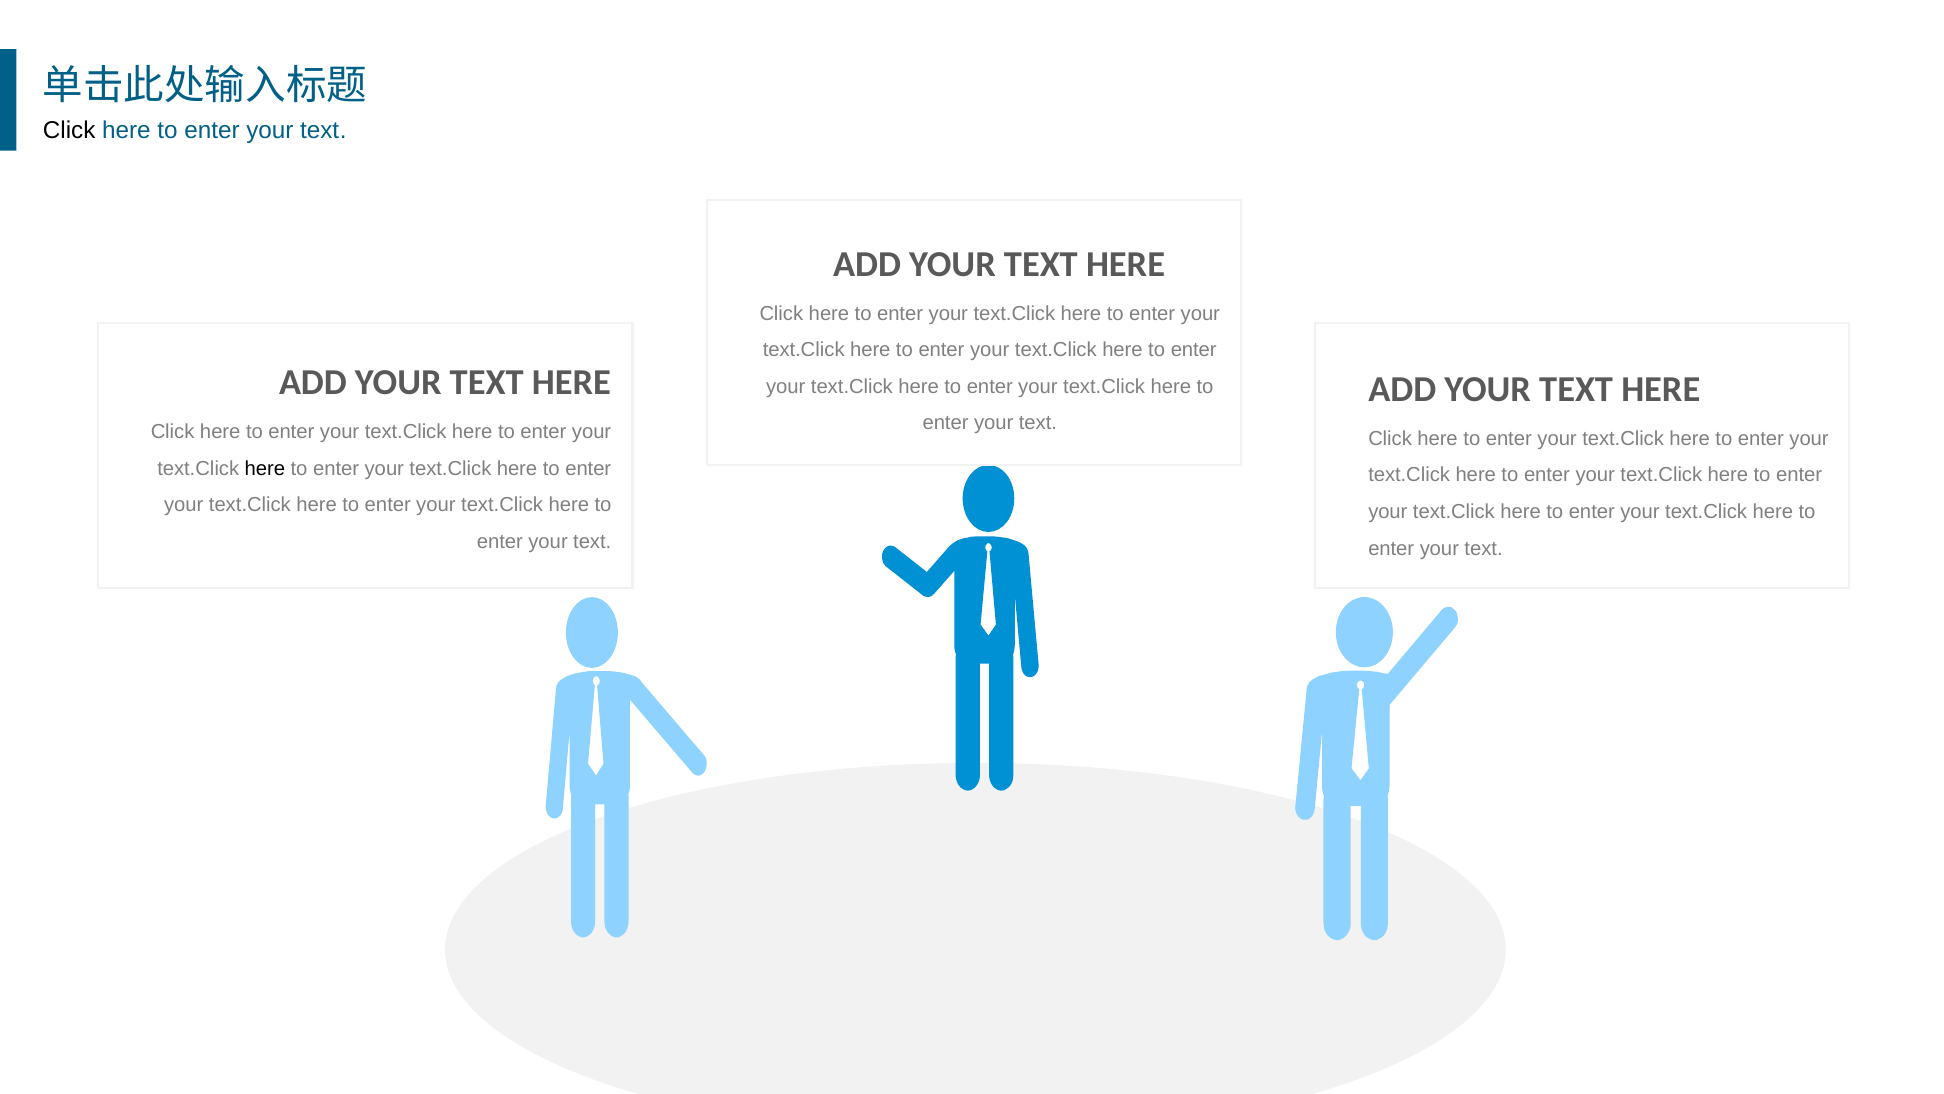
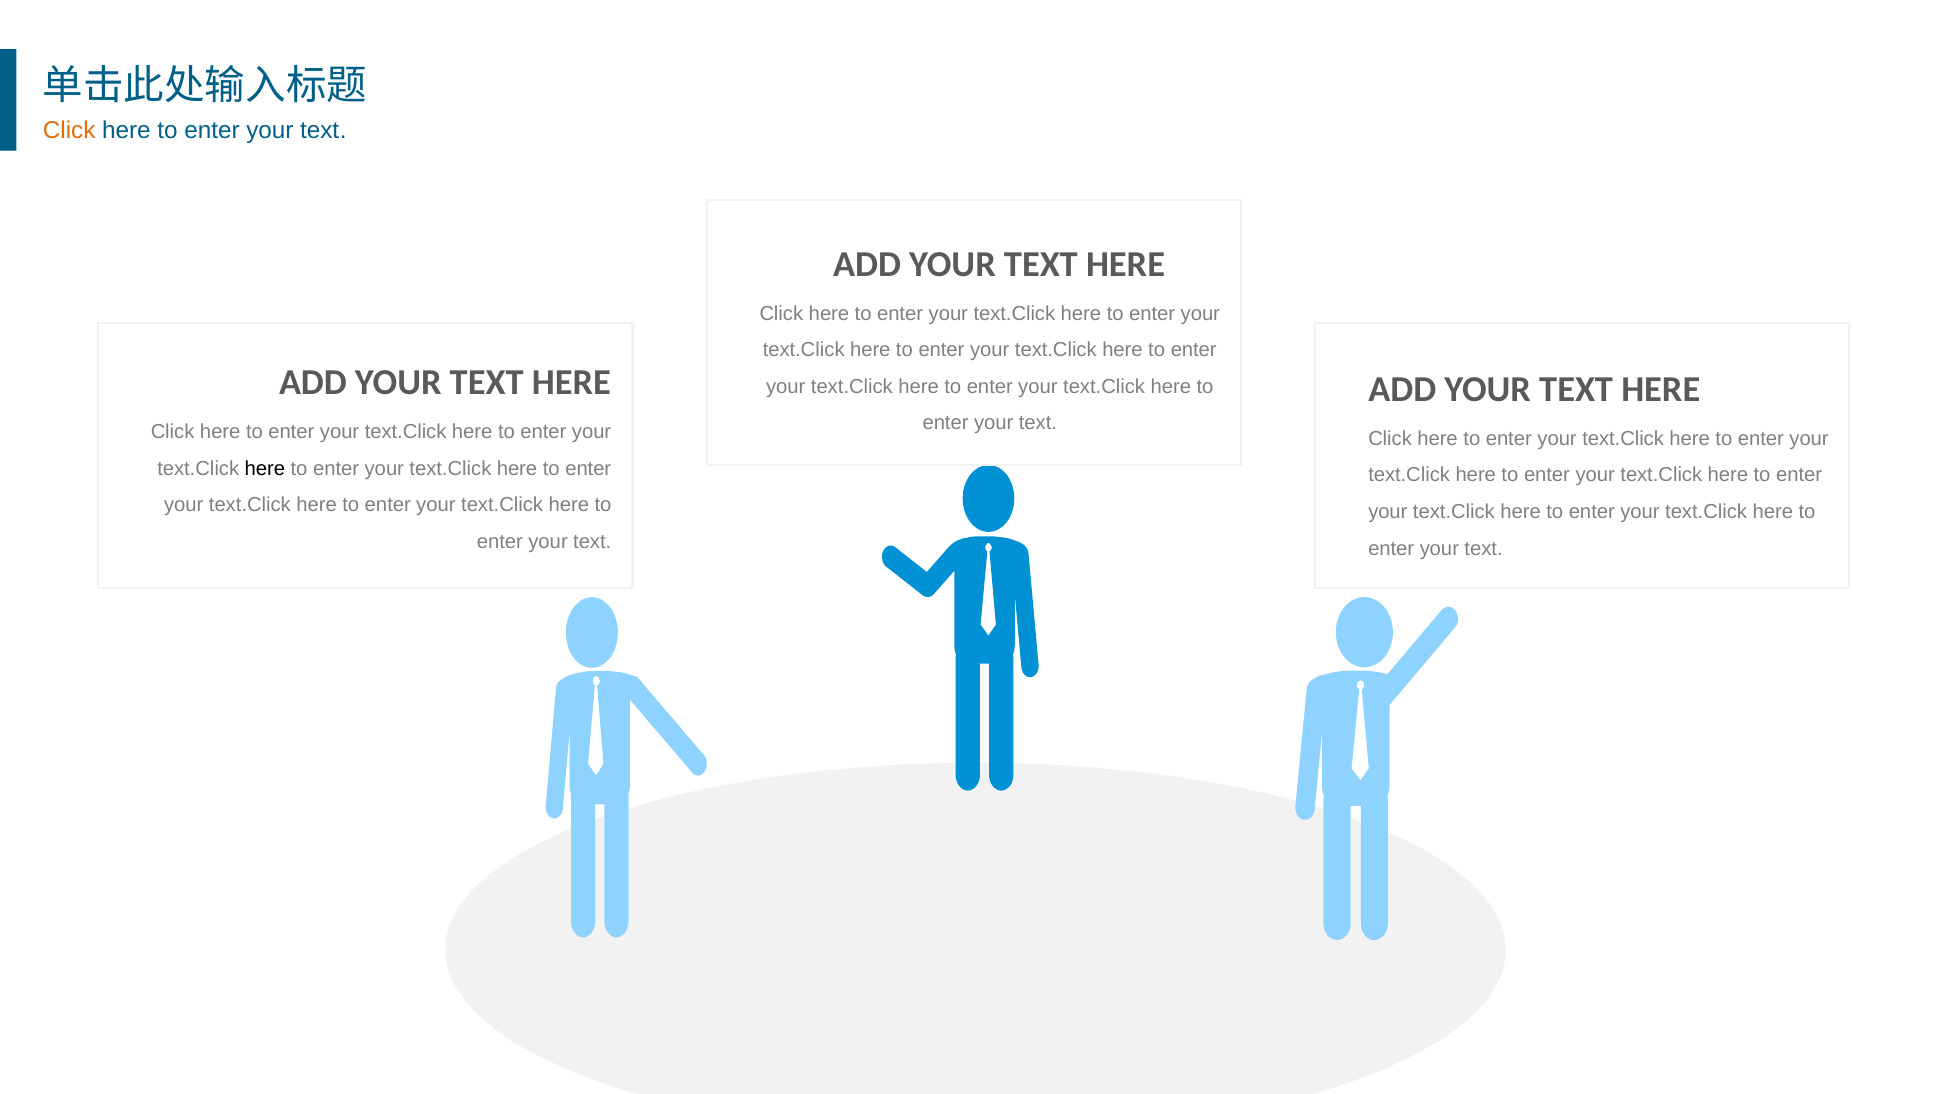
Click at (69, 130) colour: black -> orange
